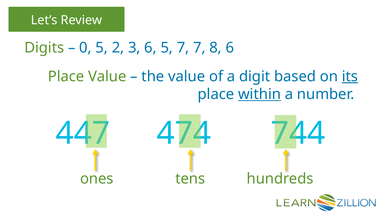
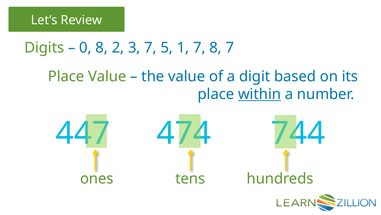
0 5: 5 -> 8
3 6: 6 -> 7
5 7: 7 -> 1
8 6: 6 -> 7
its underline: present -> none
